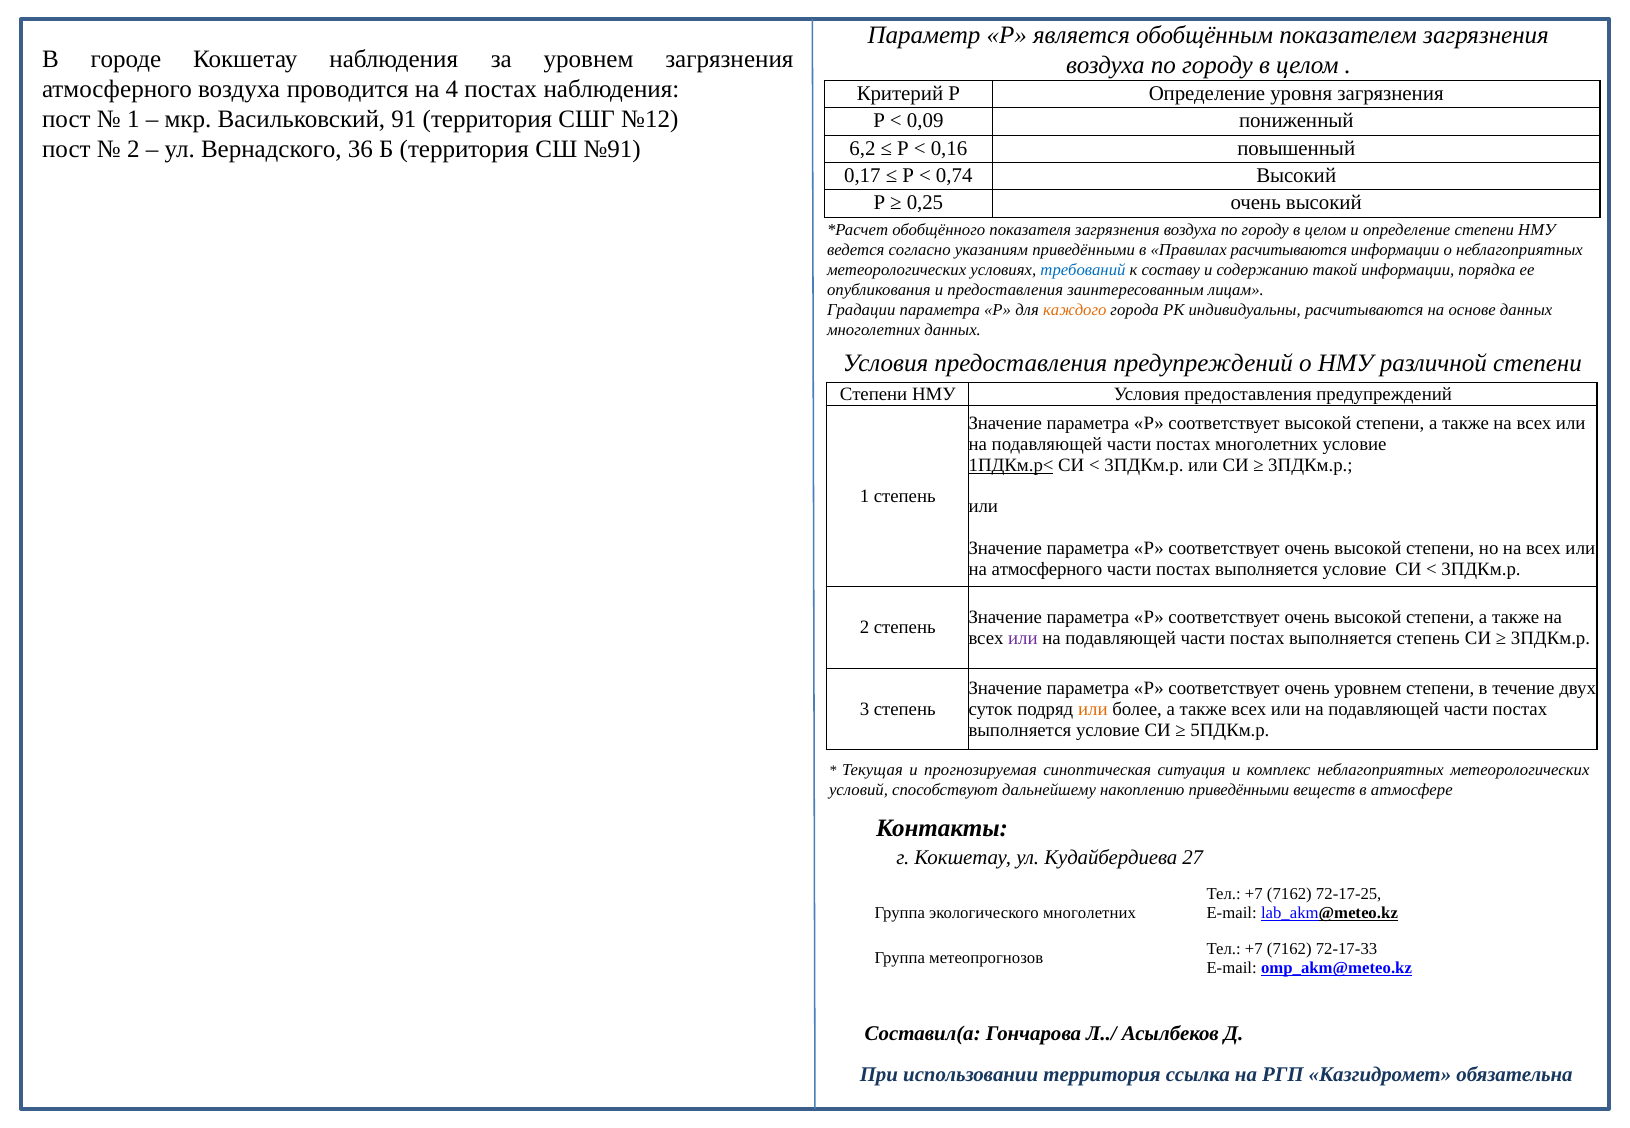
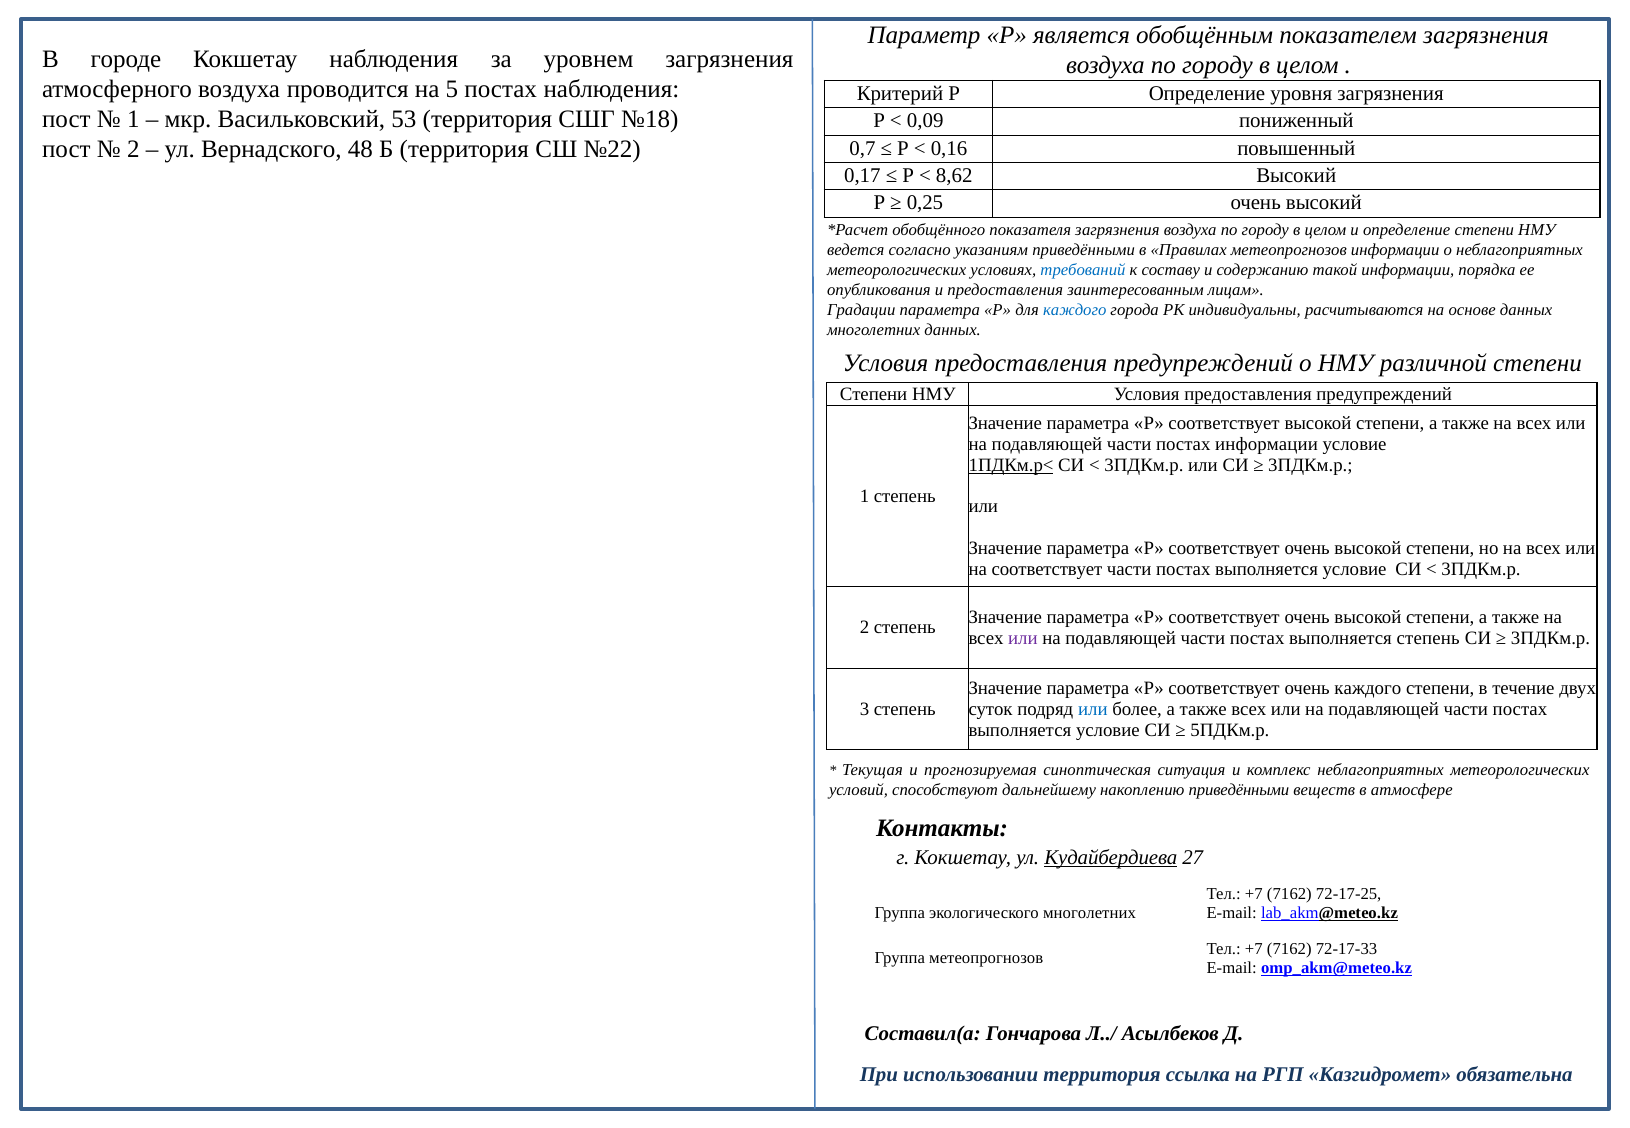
4: 4 -> 5
91: 91 -> 53
№12: №12 -> №18
36: 36 -> 48
№91: №91 -> №22
6,2: 6,2 -> 0,7
0,74: 0,74 -> 8,62
Правилах расчитываются: расчитываются -> метеопрогнозов
каждого at (1075, 310) colour: orange -> blue
постах многолетних: многолетних -> информации
на атмосферного: атмосферного -> соответствует
очень уровнем: уровнем -> каждого
или at (1093, 709) colour: orange -> blue
Кудайбердиева underline: none -> present
